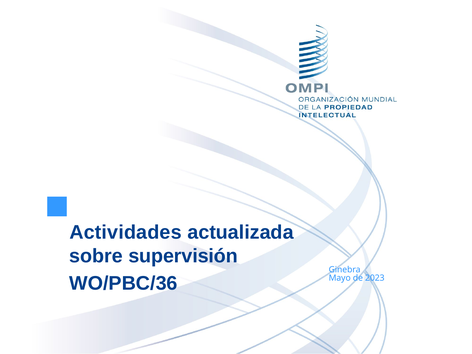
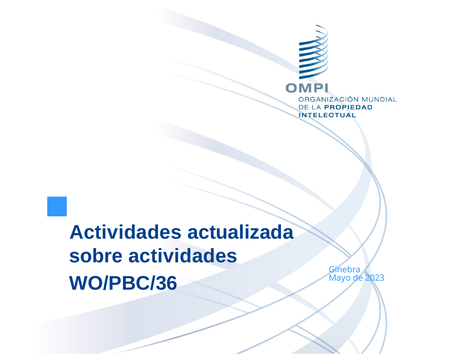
sobre supervisión: supervisión -> actividades
